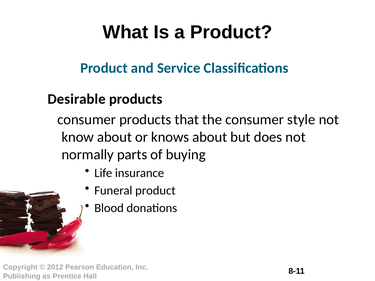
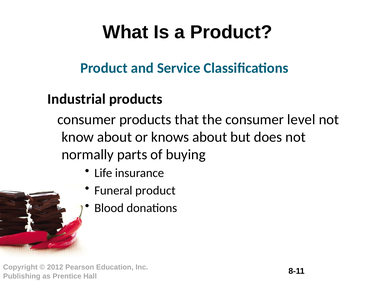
Desirable: Desirable -> Industrial
style: style -> level
